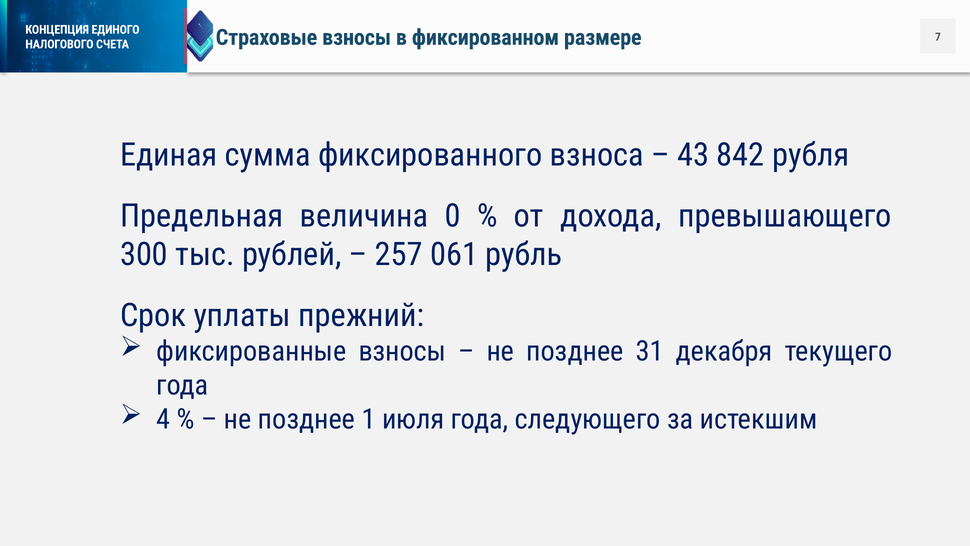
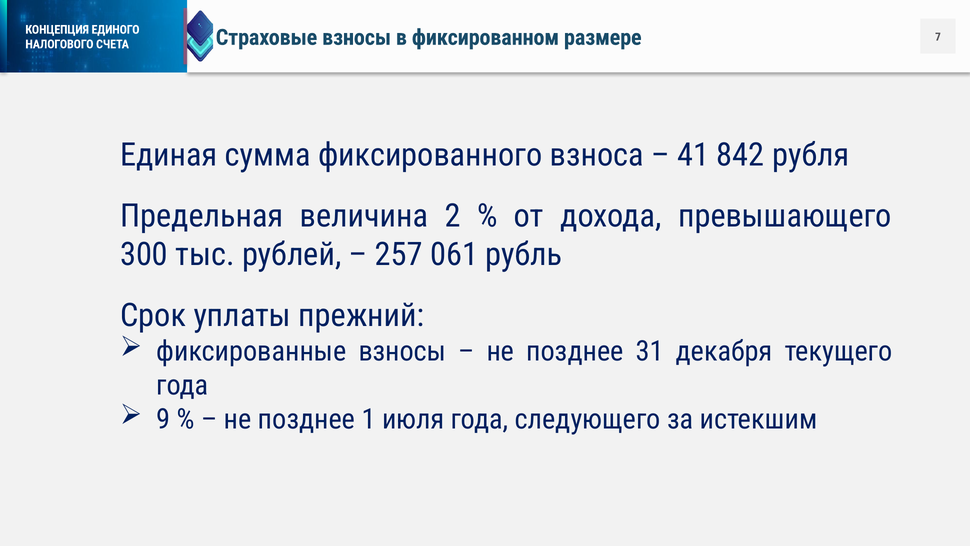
43: 43 -> 41
0: 0 -> 2
4: 4 -> 9
